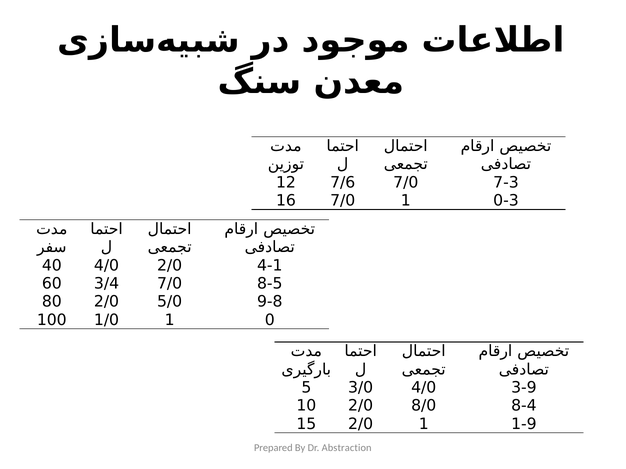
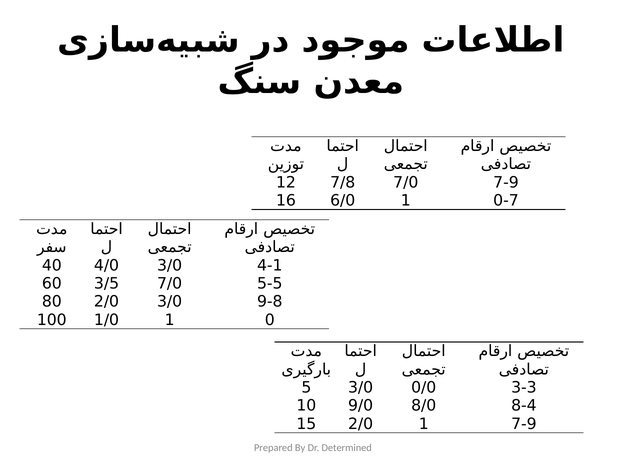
7/6: 7/6 -> 7/8
7/0 7-3: 7-3 -> 7-9
16 7/0: 7/0 -> 6/0
0-3: 0-3 -> 0-7
2/0 at (170, 266): 2/0 -> 3/0
3/4: 3/4 -> 3/5
8-5: 8-5 -> 5-5
5/0 at (170, 302): 5/0 -> 3/0
4/0 at (424, 388): 4/0 -> 0/0
3-9: 3-9 -> 3-3
2/0 at (361, 406): 2/0 -> 9/0
1-9 at (524, 424): 1-9 -> 7-9
Abstraction: Abstraction -> Determined
